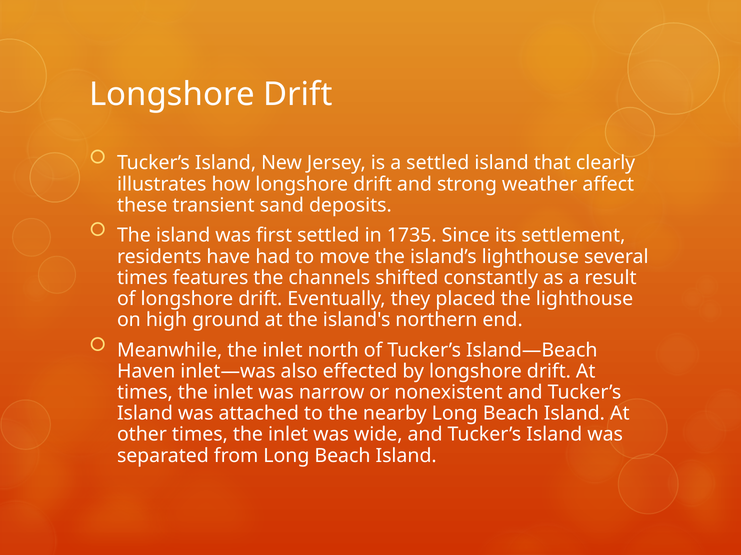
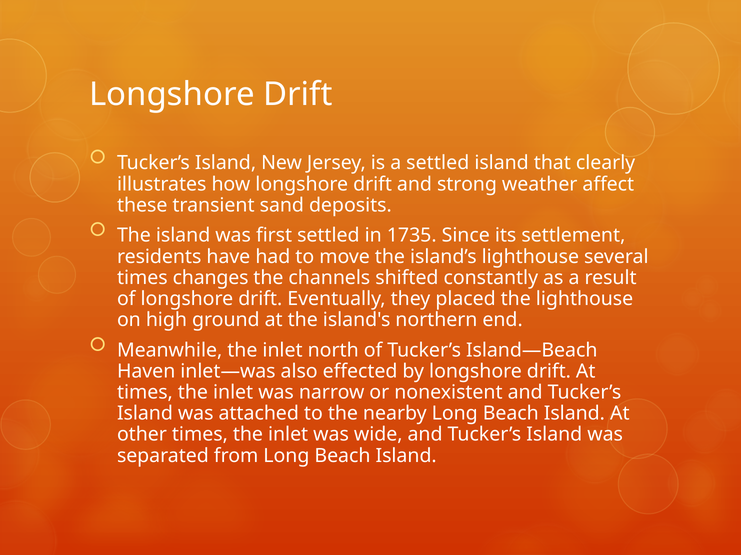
features: features -> changes
